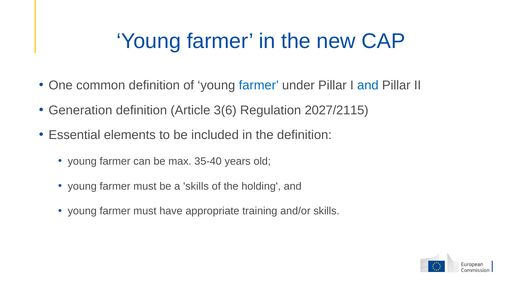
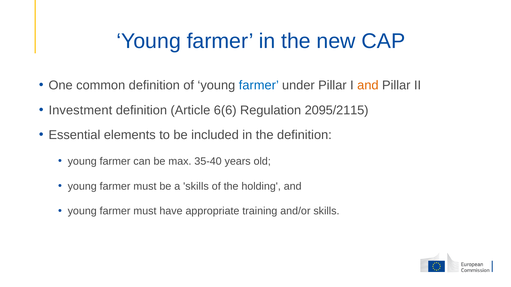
and at (368, 85) colour: blue -> orange
Generation: Generation -> Investment
3(6: 3(6 -> 6(6
2027/2115: 2027/2115 -> 2095/2115
